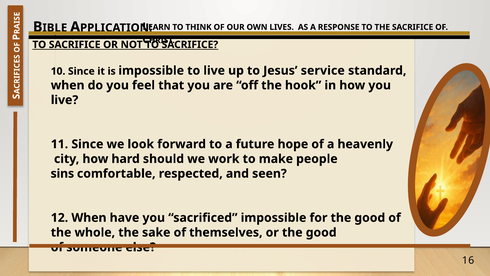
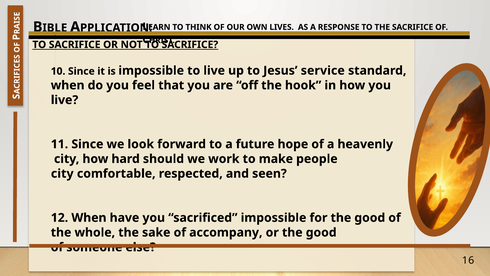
sins at (62, 173): sins -> city
themselves: themselves -> accompany
